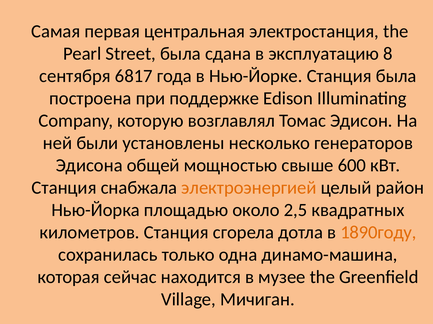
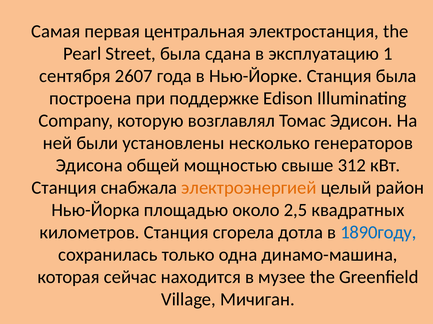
8: 8 -> 1
6817: 6817 -> 2607
600: 600 -> 312
1890году colour: orange -> blue
